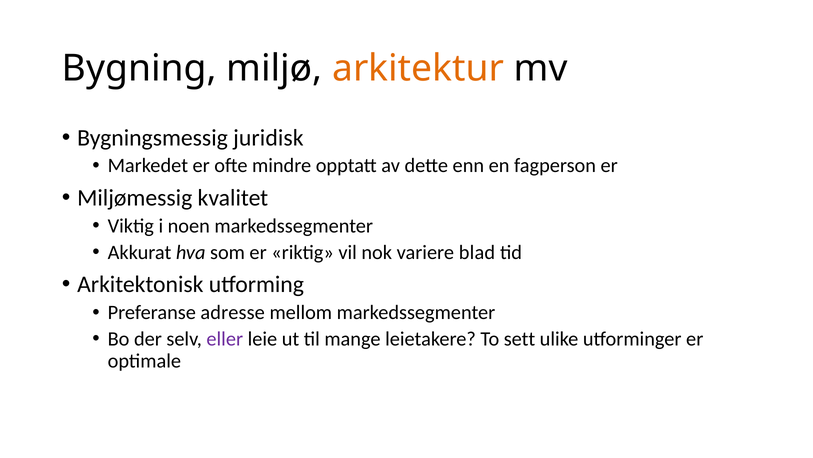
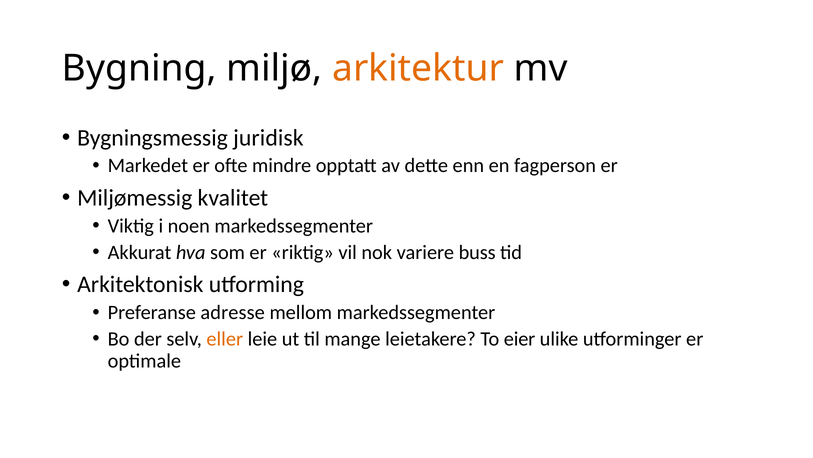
blad: blad -> buss
eller colour: purple -> orange
sett: sett -> eier
